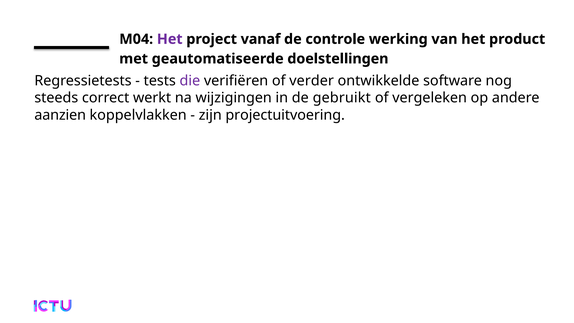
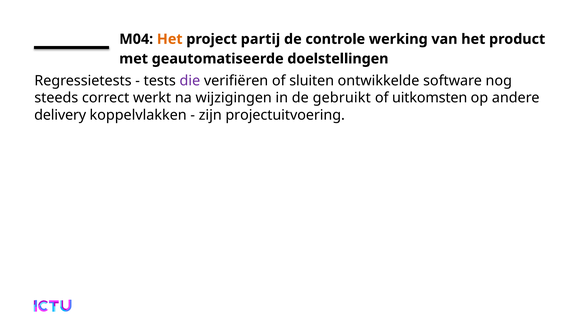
Het at (170, 39) colour: purple -> orange
vanaf: vanaf -> partij
verder: verder -> sluiten
vergeleken: vergeleken -> uitkomsten
aanzien: aanzien -> delivery
